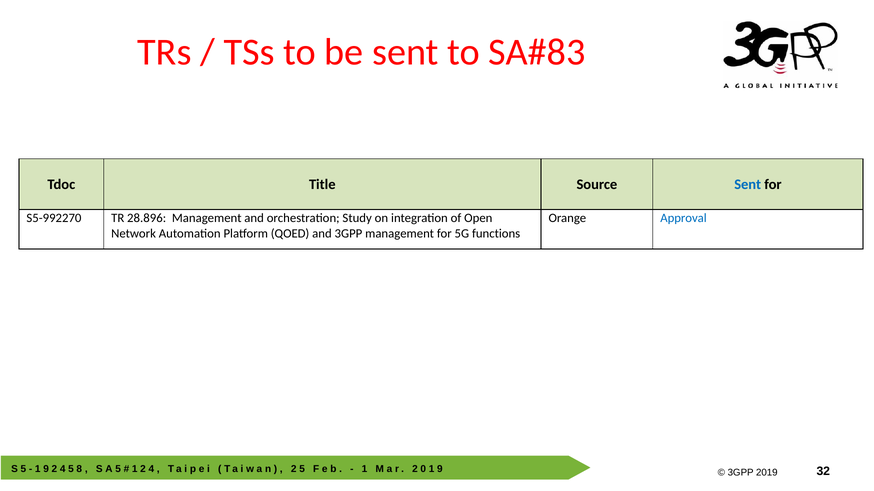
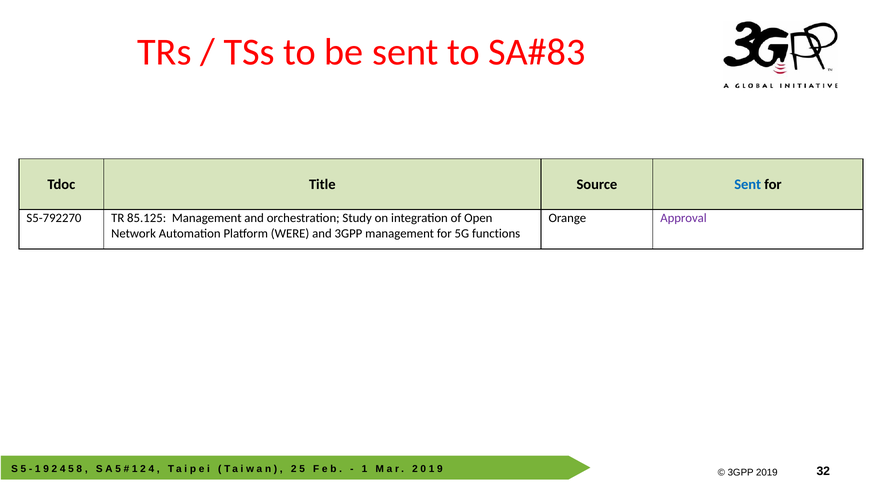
S5-992270: S5-992270 -> S5-792270
28.896: 28.896 -> 85.125
Approval colour: blue -> purple
QOED: QOED -> WERE
